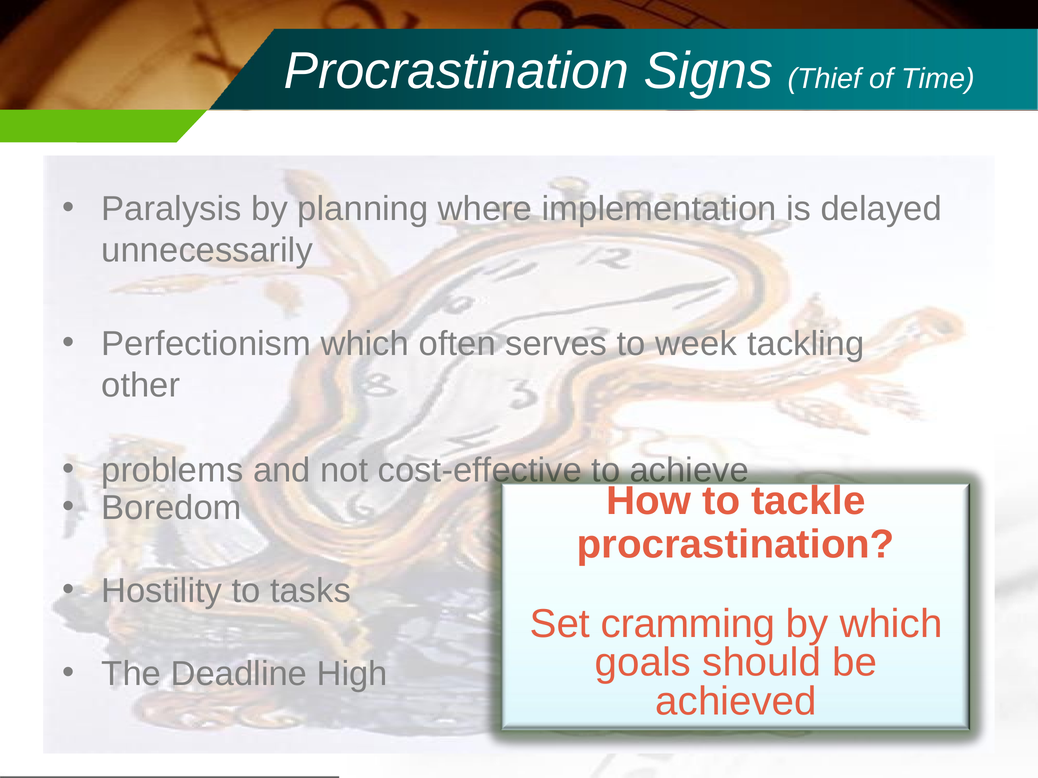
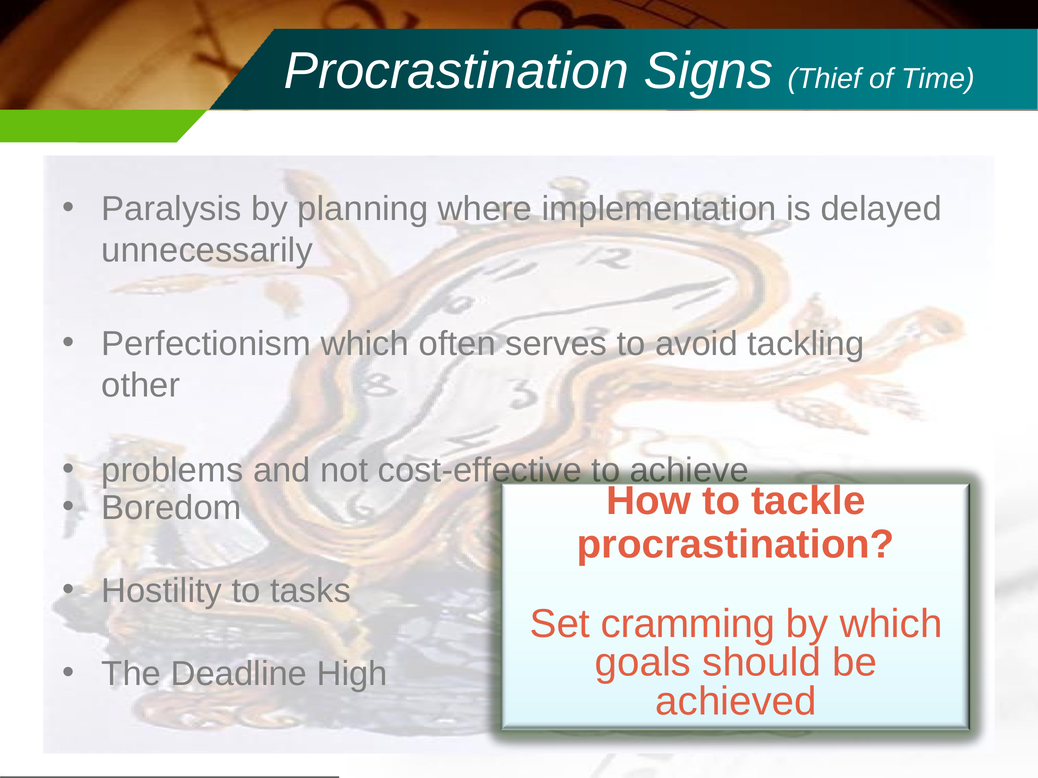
week: week -> avoid
